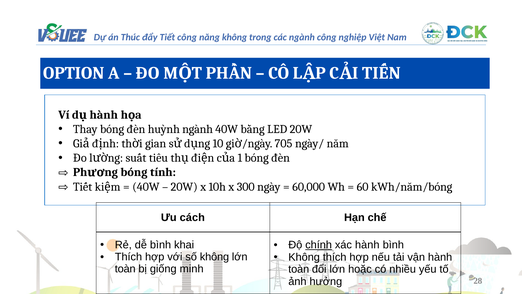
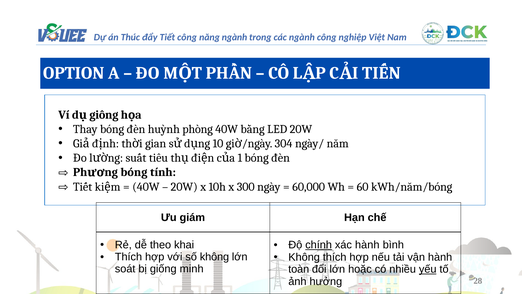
không at (234, 37): không -> ngành
hành at (104, 115): hành -> giống
huỳnh ngành: ngành -> phòng
705: 705 -> 304
cách: cách -> giám
dễ bình: bình -> theo
toàn at (125, 269): toàn -> soát
yếu underline: none -> present
